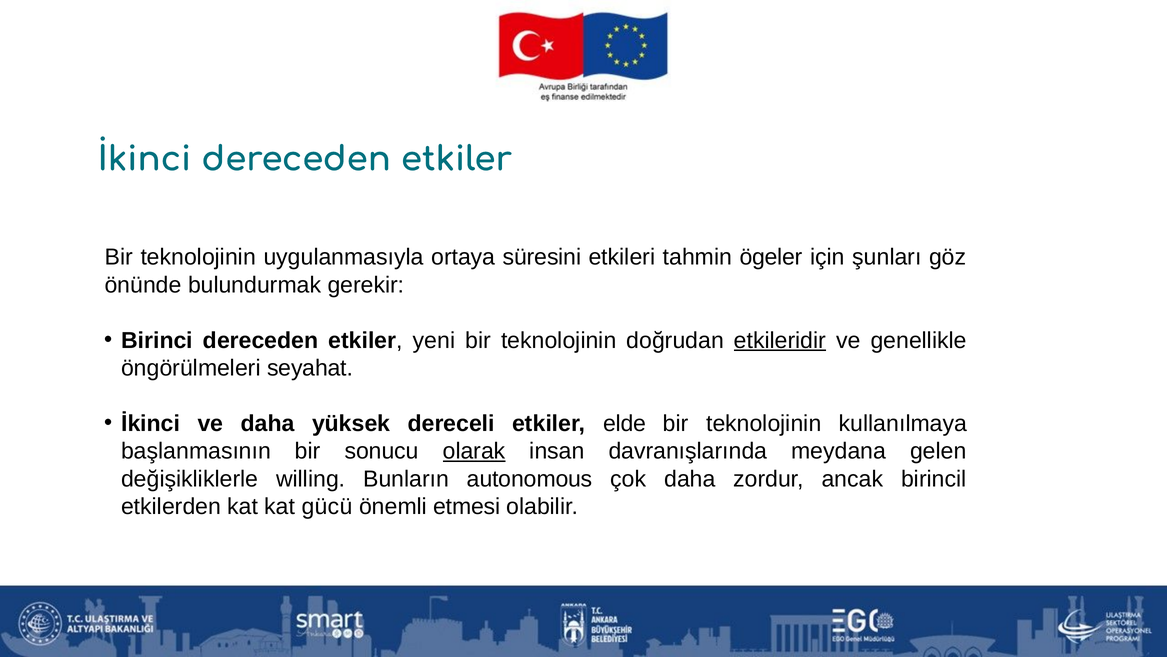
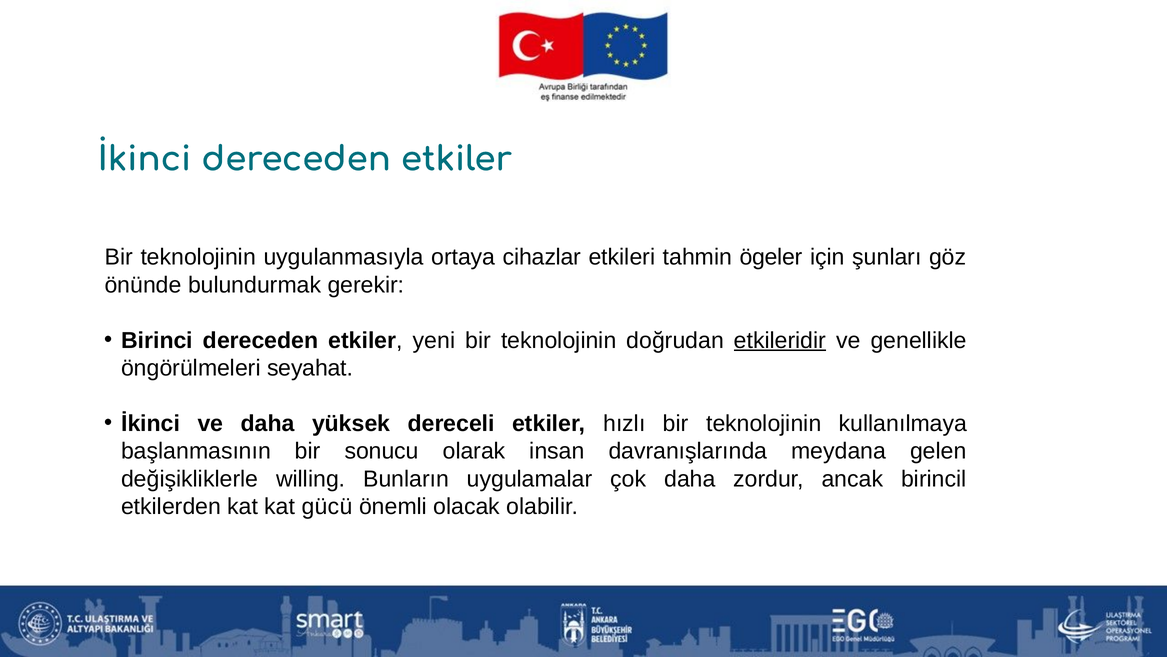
süresini: süresini -> cihazlar
elde: elde -> hızlı
olarak underline: present -> none
autonomous: autonomous -> uygulamalar
etmesi: etmesi -> olacak
